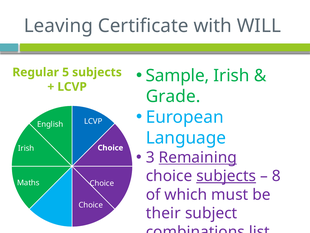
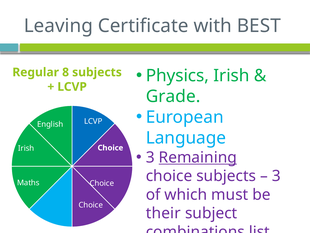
WILL: WILL -> BEST
Sample: Sample -> Physics
5: 5 -> 8
subjects at (226, 176) underline: present -> none
8 at (276, 176): 8 -> 3
